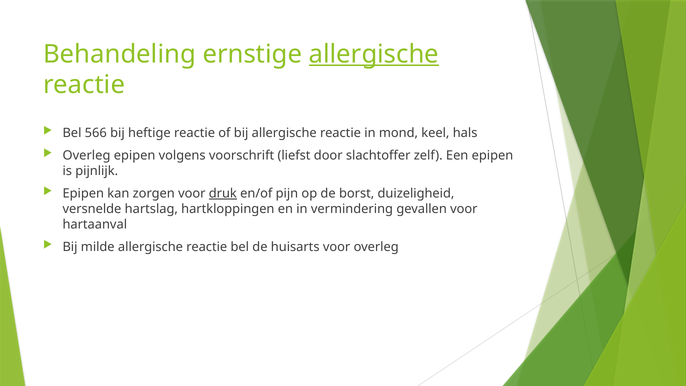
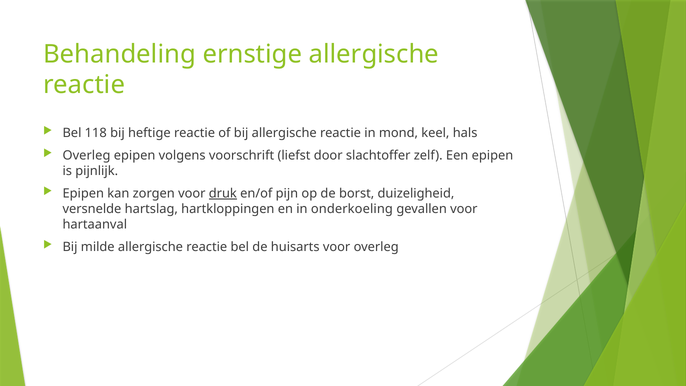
allergische at (374, 54) underline: present -> none
566: 566 -> 118
vermindering: vermindering -> onderkoeling
